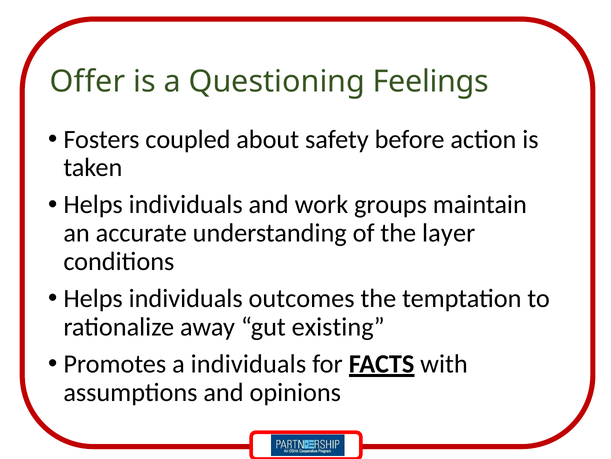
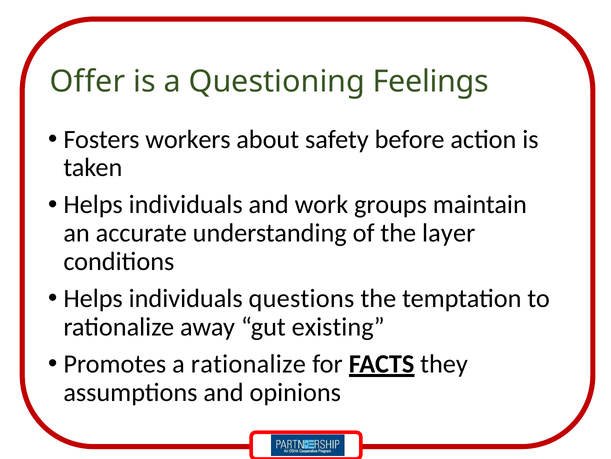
coupled: coupled -> workers
outcomes: outcomes -> questions
a individuals: individuals -> rationalize
with: with -> they
